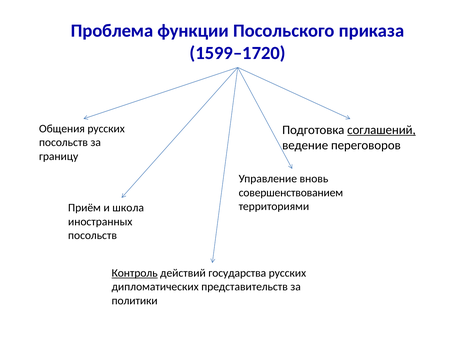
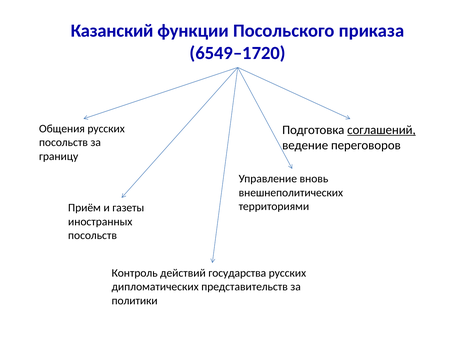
Проблема: Проблема -> Казанский
1599–1720: 1599–1720 -> 6549–1720
совершенствованием: совершенствованием -> внешнеполитических
школа: школа -> газеты
Контроль underline: present -> none
